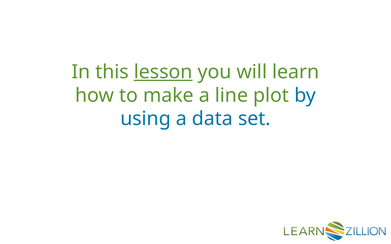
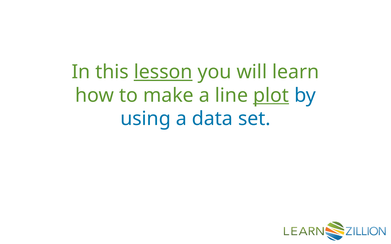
plot underline: none -> present
